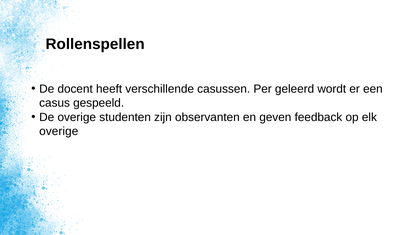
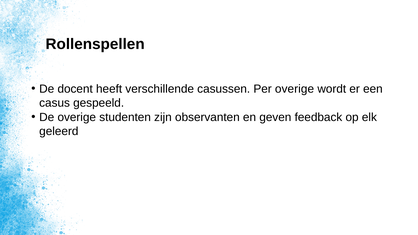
Per geleerd: geleerd -> overige
overige at (59, 131): overige -> geleerd
